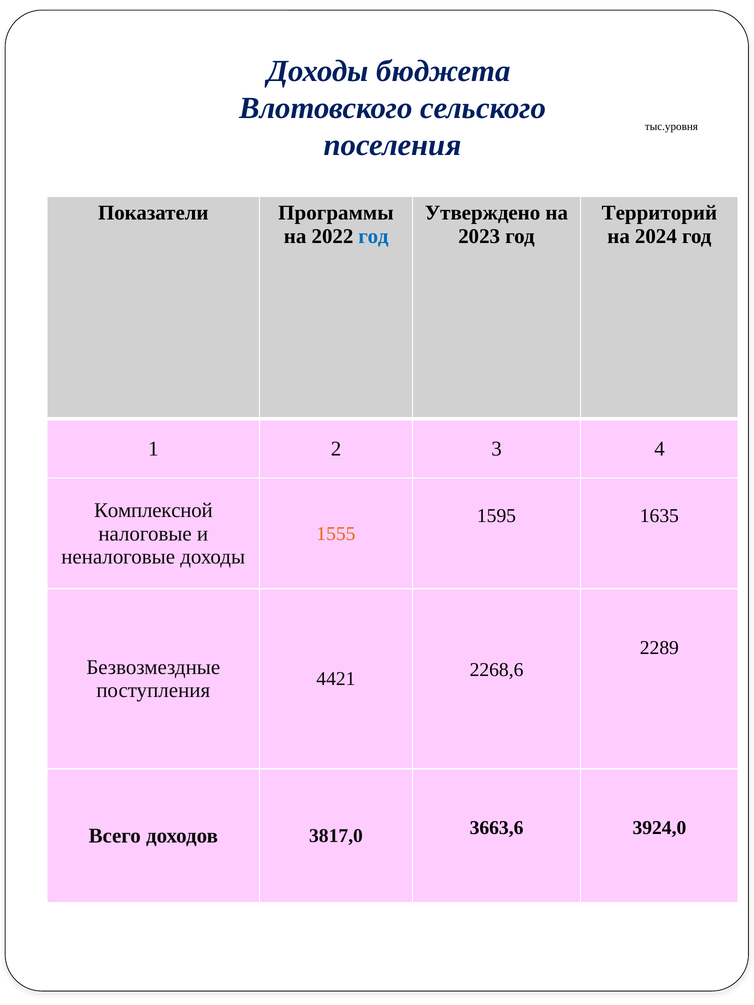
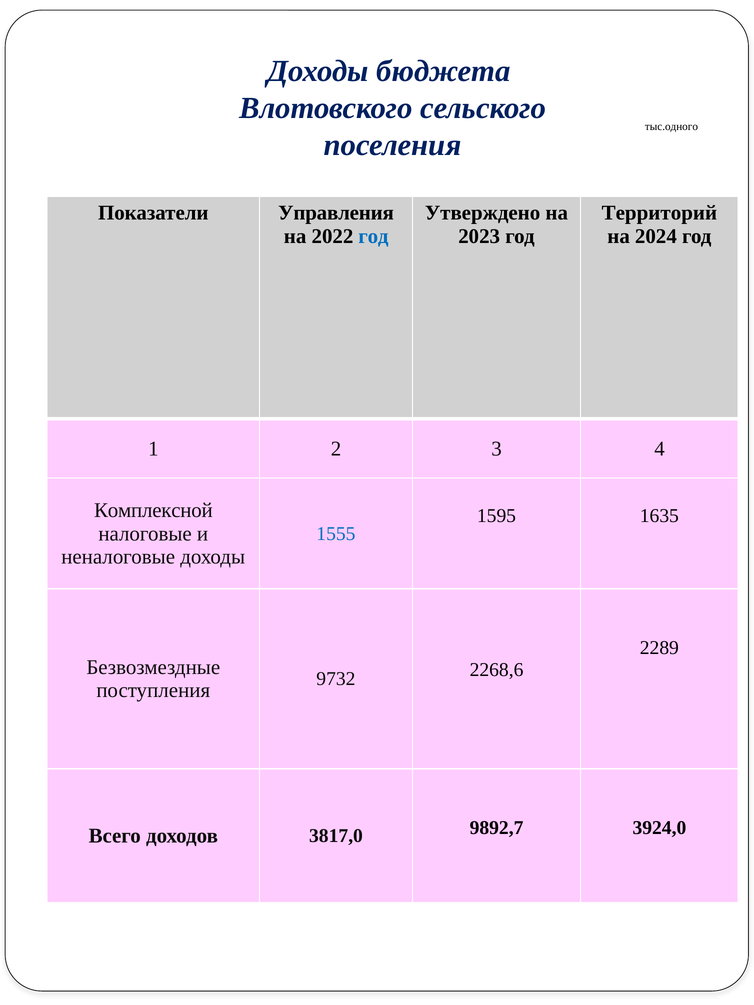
тыс.уровня: тыс.уровня -> тыс.одного
Программы: Программы -> Управления
1555 colour: orange -> blue
4421: 4421 -> 9732
3663,6: 3663,6 -> 9892,7
